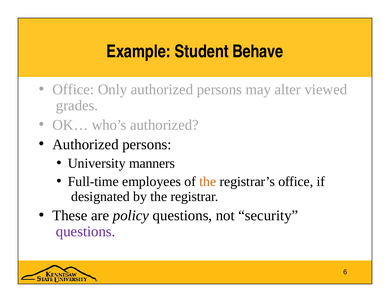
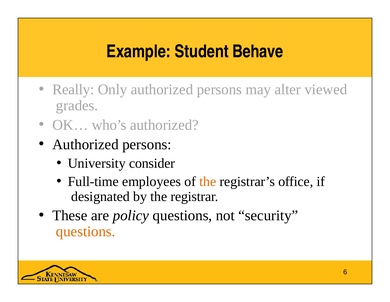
Office at (73, 89): Office -> Really
manners: manners -> consider
questions at (86, 231) colour: purple -> orange
